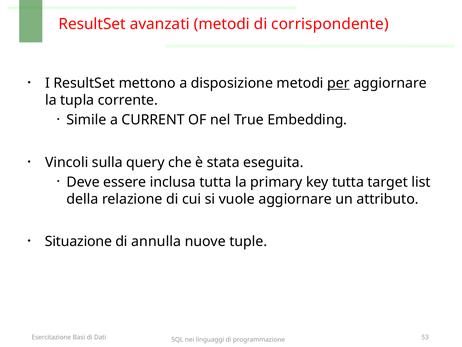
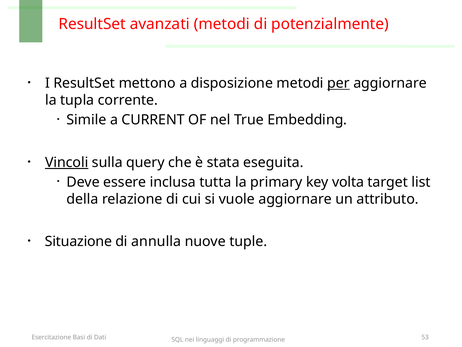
corrispondente: corrispondente -> potenzialmente
Vincoli underline: none -> present
key tutta: tutta -> volta
